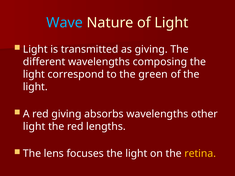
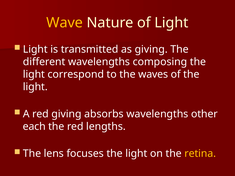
Wave colour: light blue -> yellow
green: green -> waves
light at (34, 127): light -> each
